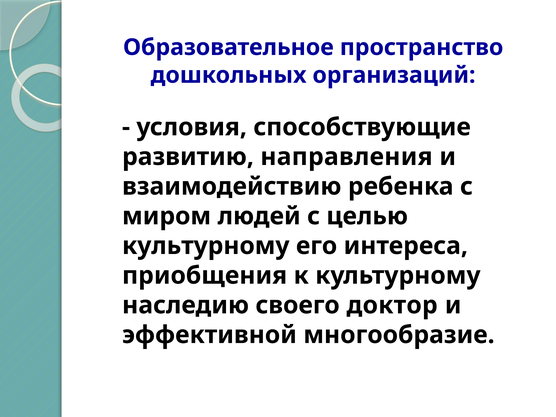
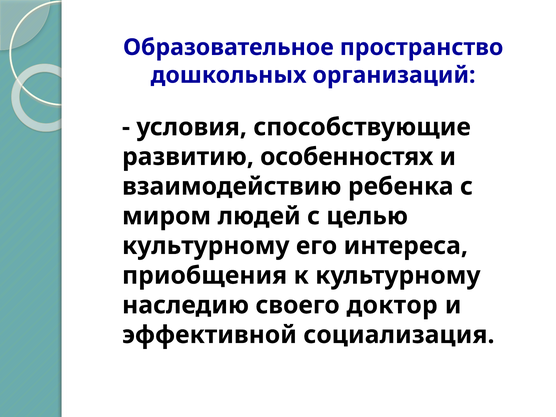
направления: направления -> особенностях
многообразие: многообразие -> социализация
